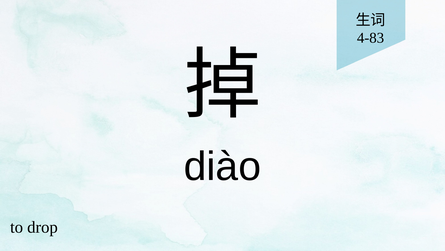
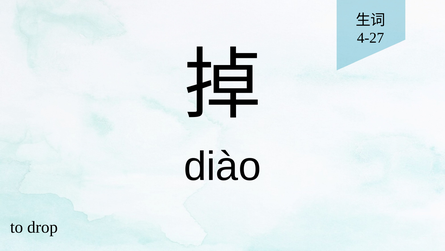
4-83: 4-83 -> 4-27
